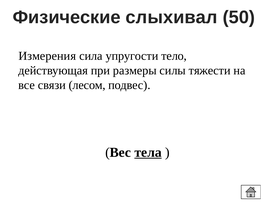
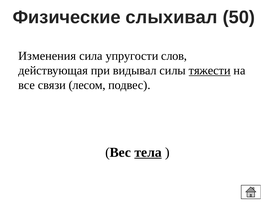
Измерения: Измерения -> Изменения
тело: тело -> слов
размеры: размеры -> видывал
тяжести underline: none -> present
